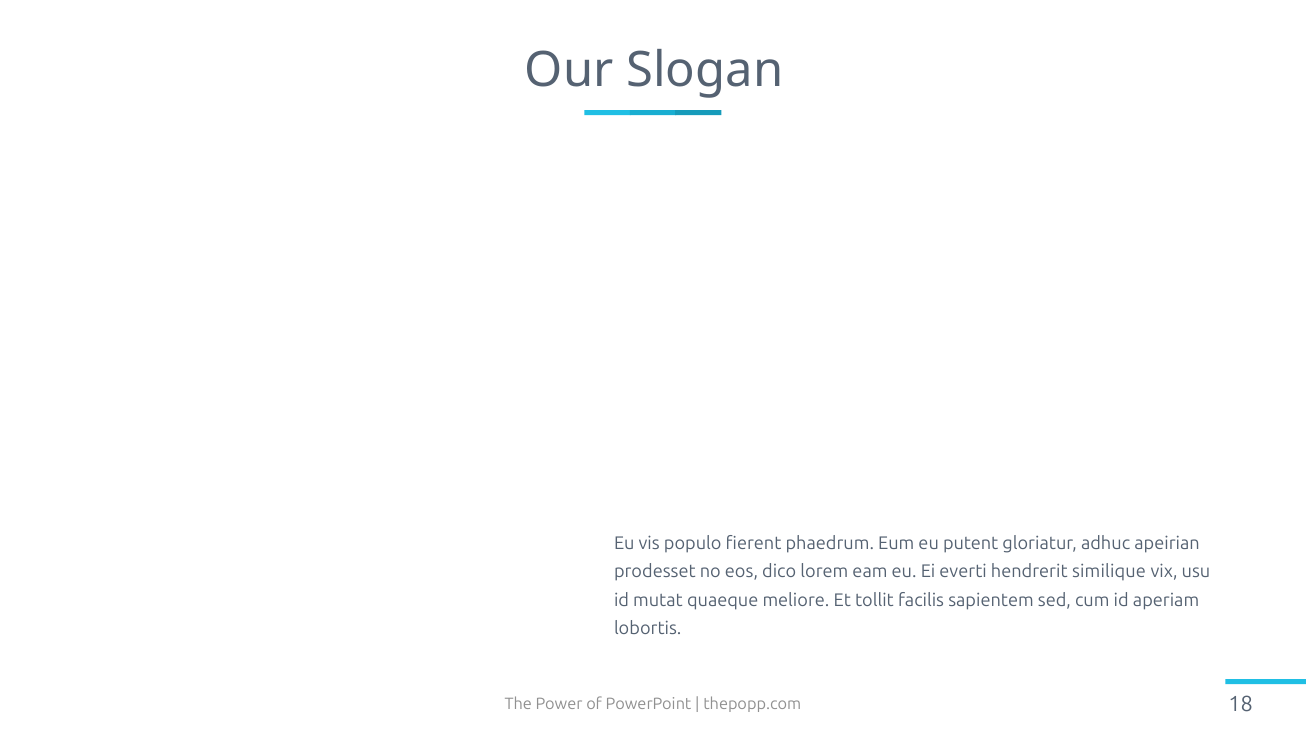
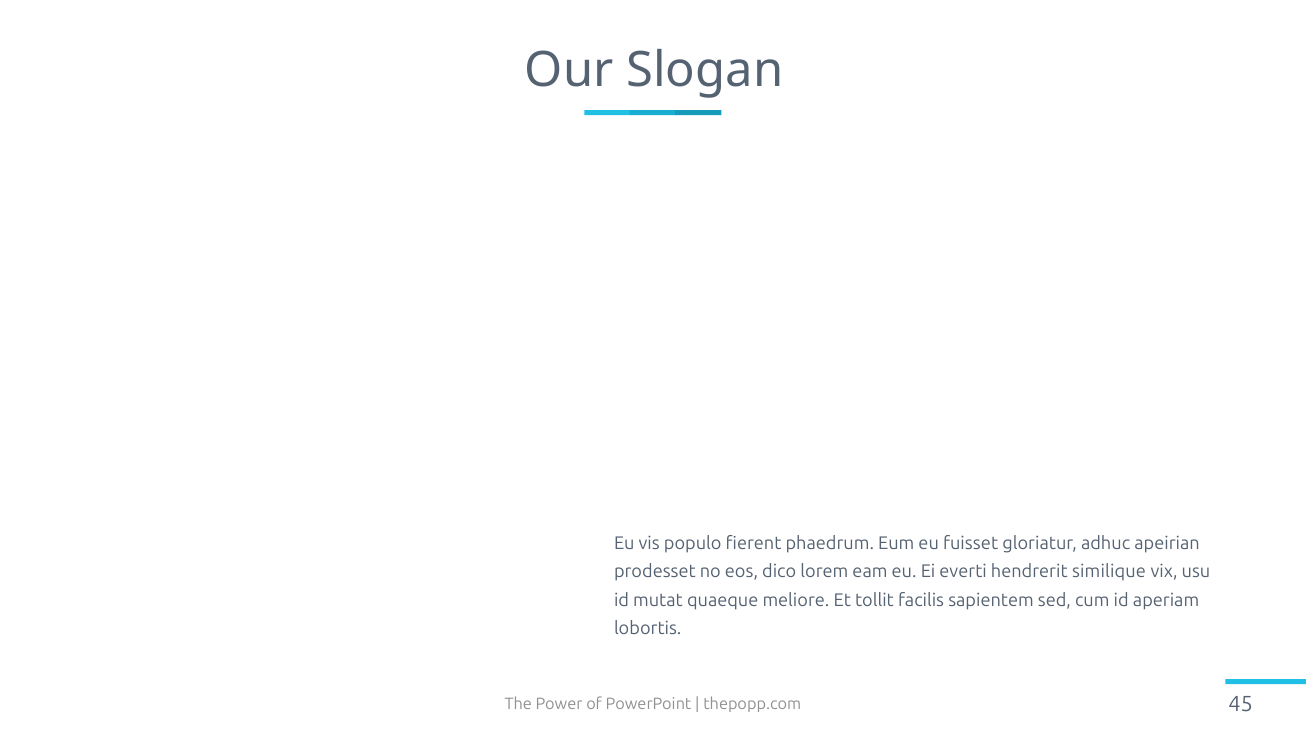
putent: putent -> fuisset
18: 18 -> 45
